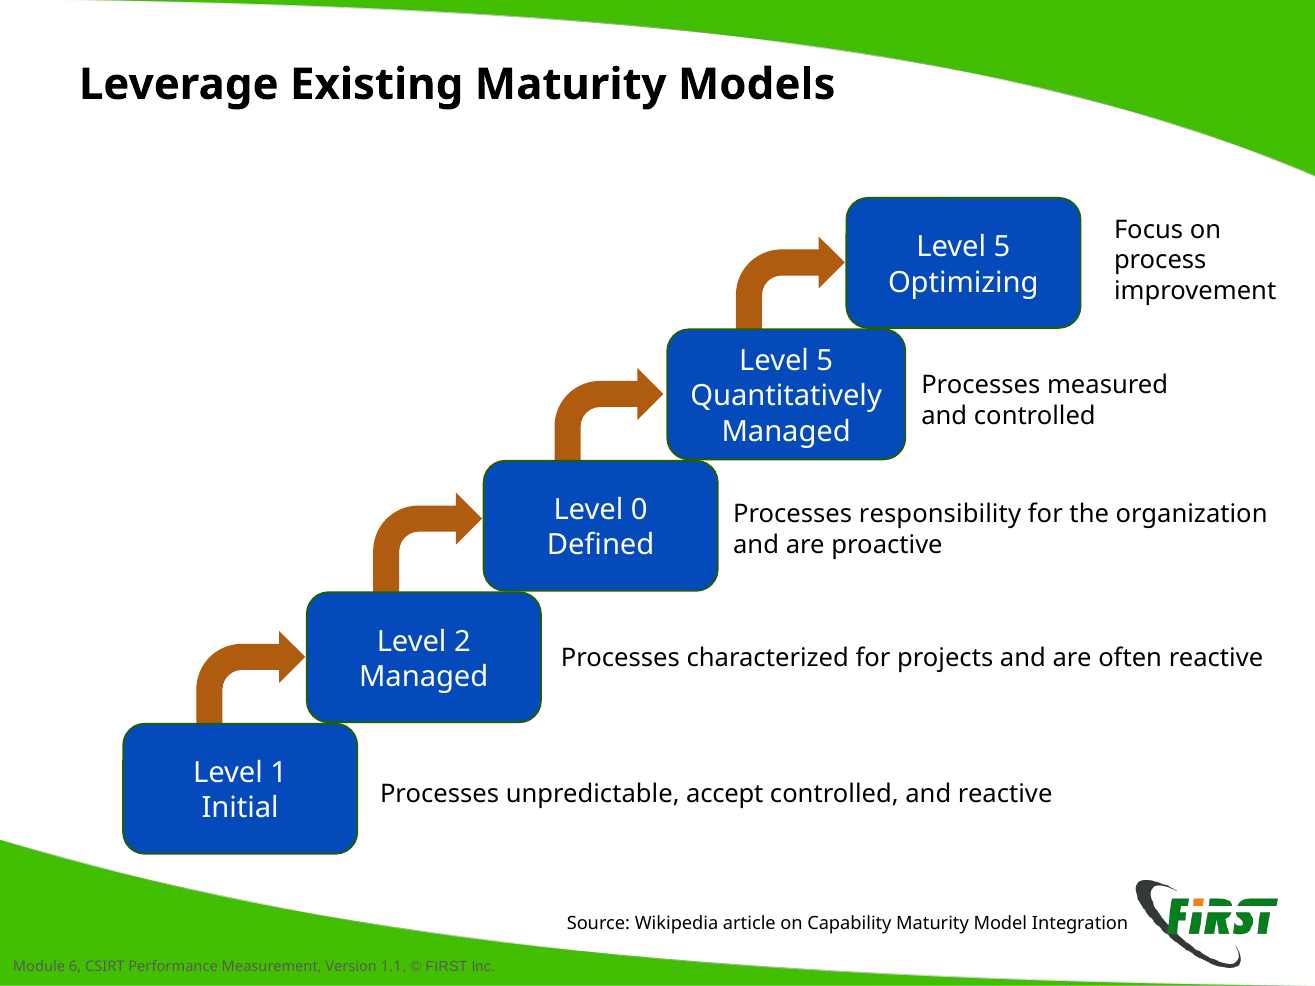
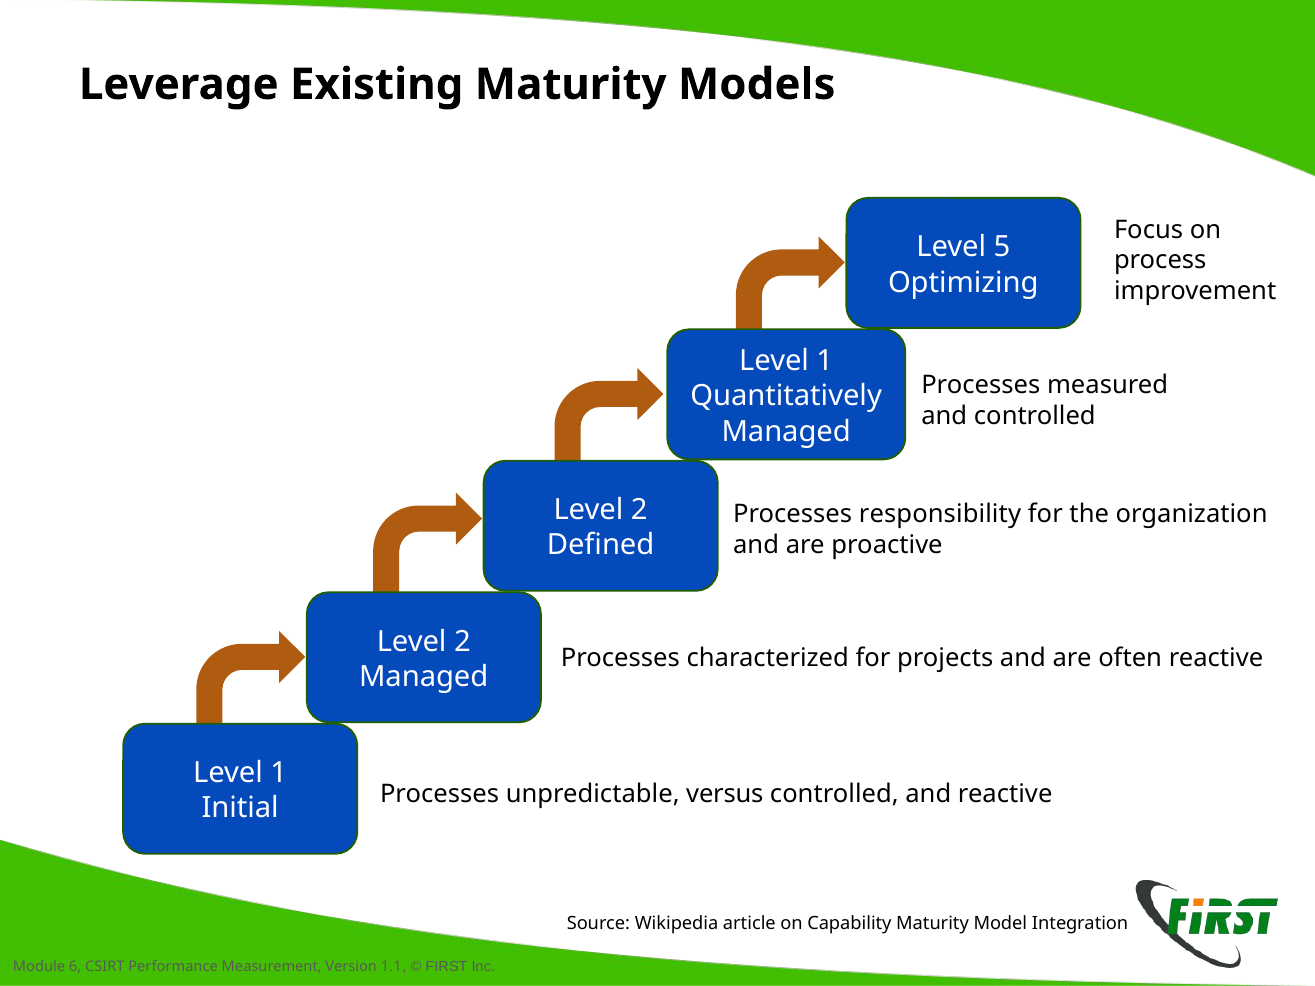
5 at (825, 361): 5 -> 1
0 at (639, 510): 0 -> 2
accept: accept -> versus
